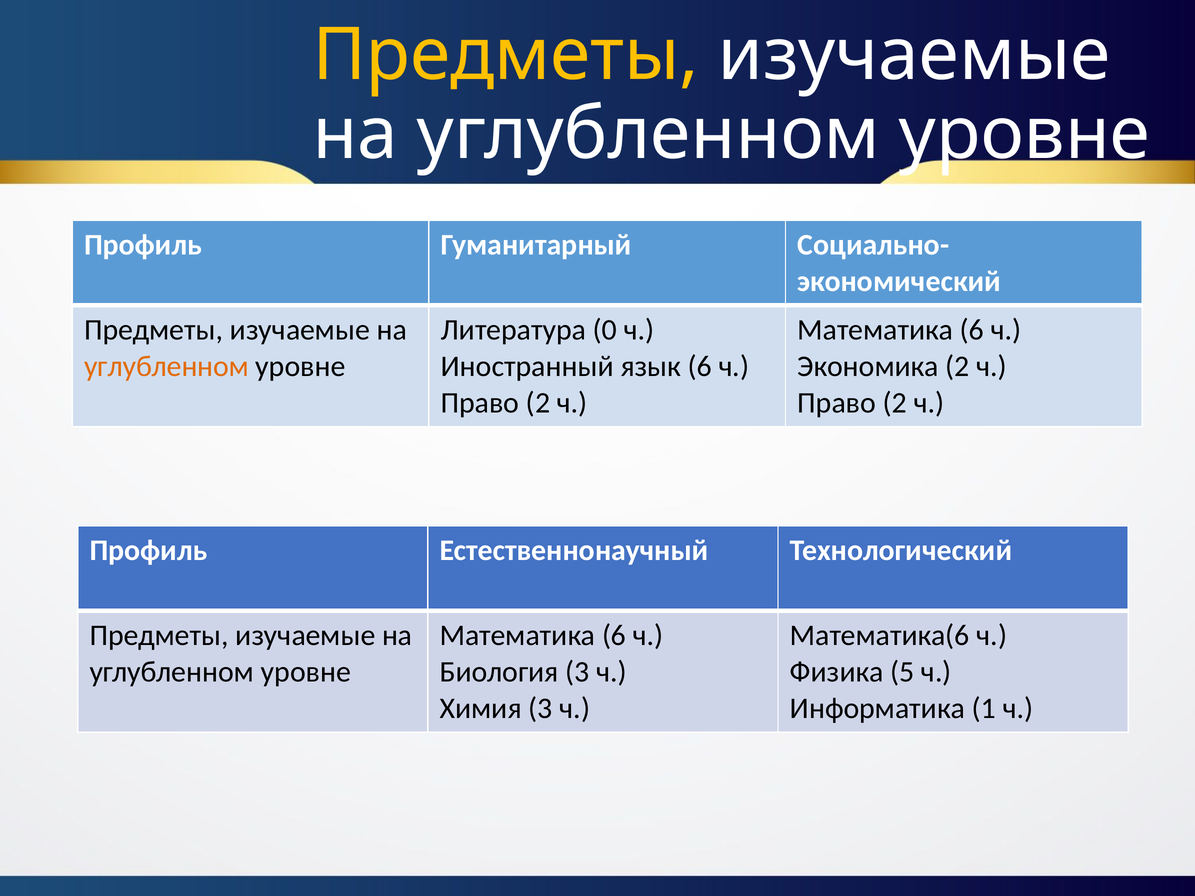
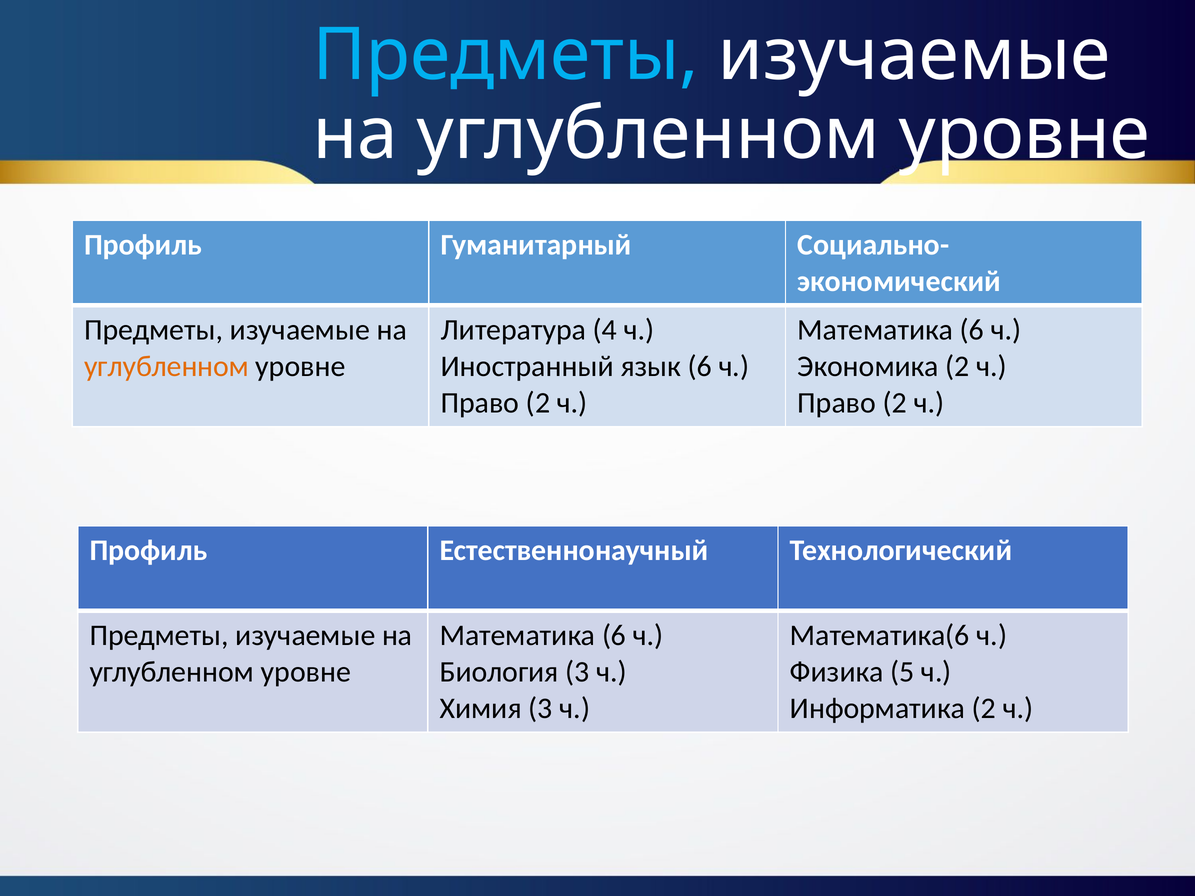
Предметы at (506, 55) colour: yellow -> light blue
0: 0 -> 4
Информатика 1: 1 -> 2
